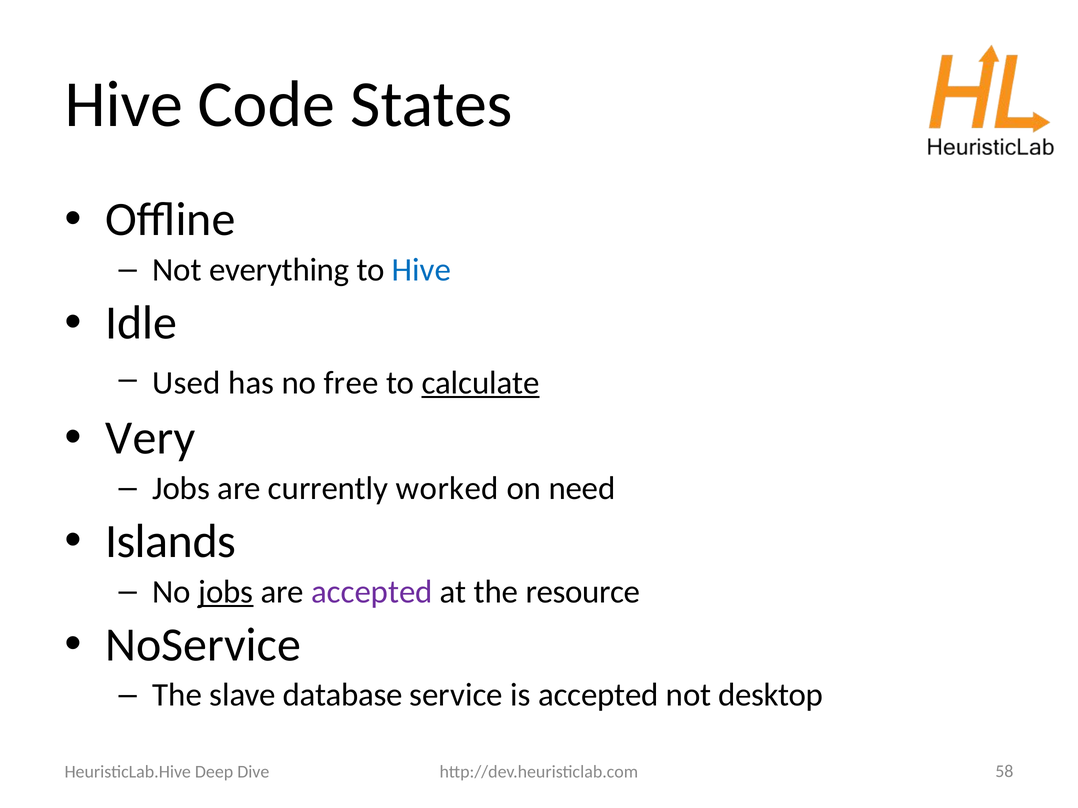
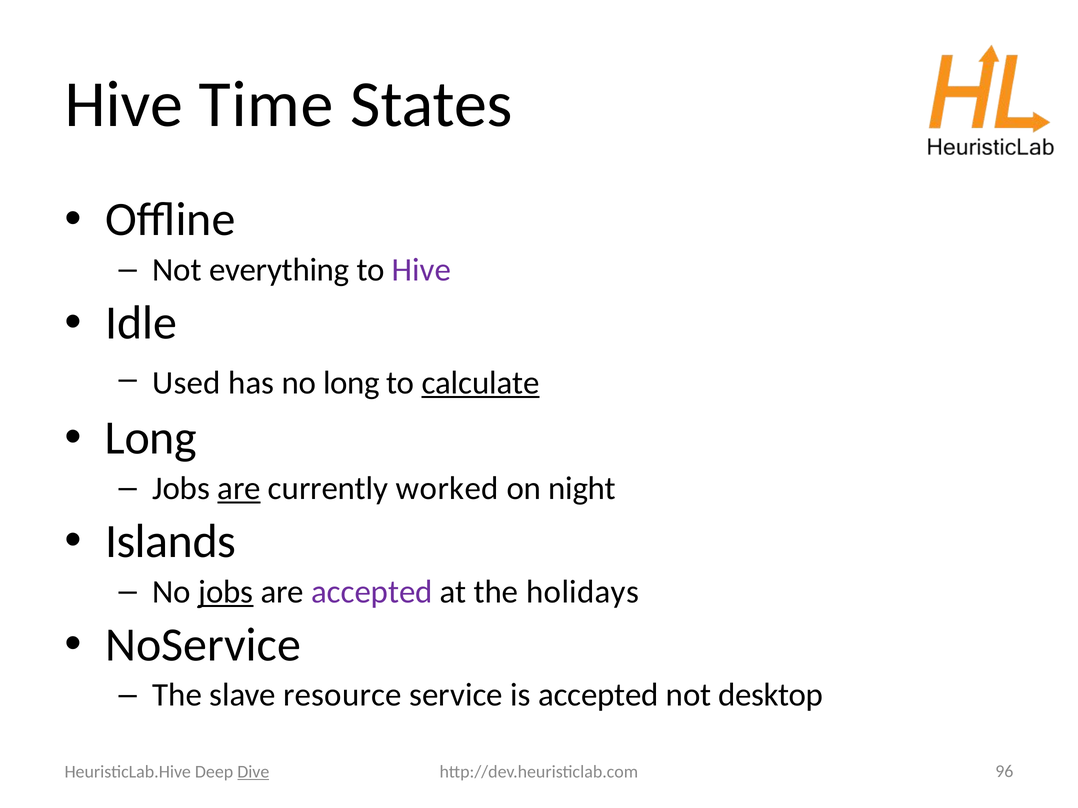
Code: Code -> Time
Hive at (421, 270) colour: blue -> purple
no free: free -> long
Very at (150, 438): Very -> Long
are at (239, 489) underline: none -> present
need: need -> night
resource: resource -> holidays
database: database -> resource
Dive underline: none -> present
58: 58 -> 96
